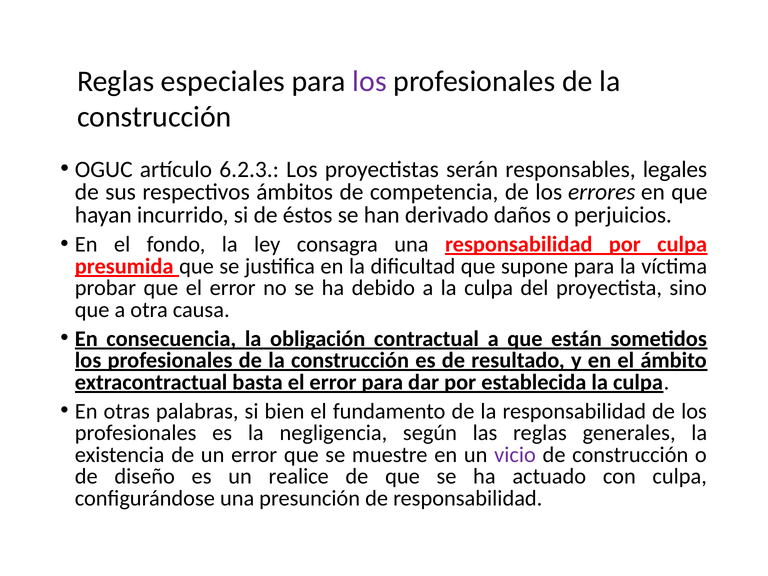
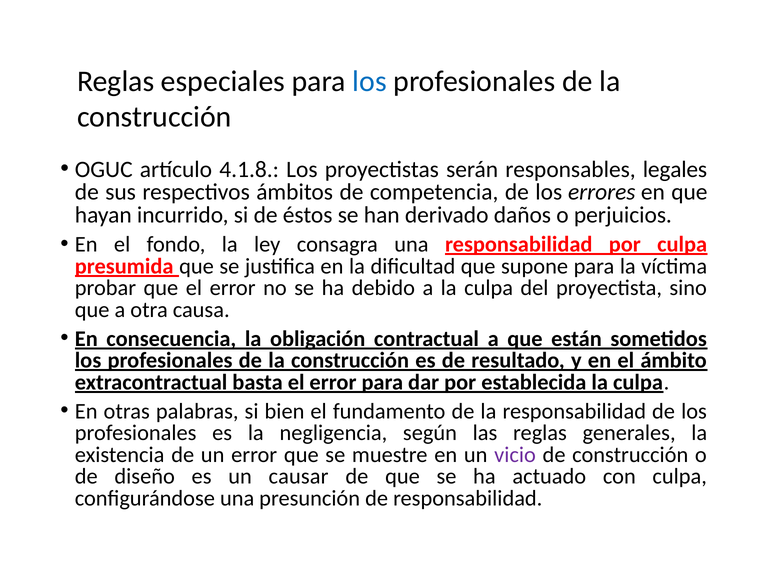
los at (370, 81) colour: purple -> blue
6.2.3: 6.2.3 -> 4.1.8
realice: realice -> causar
